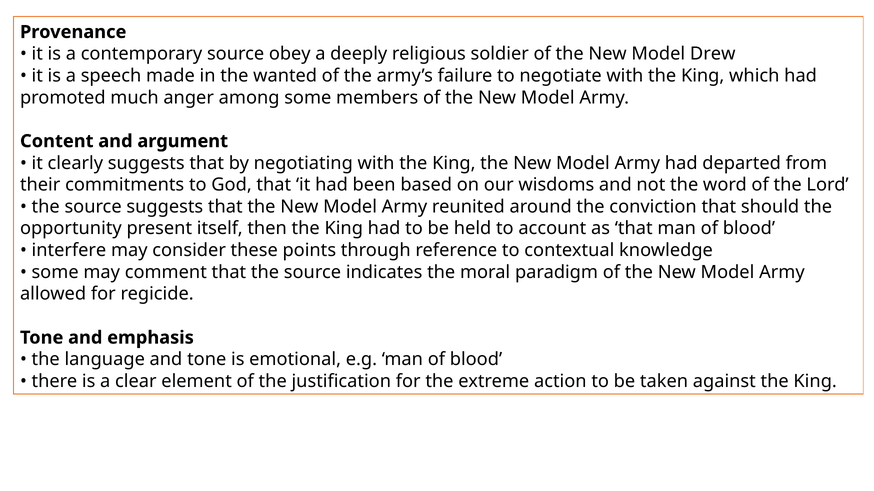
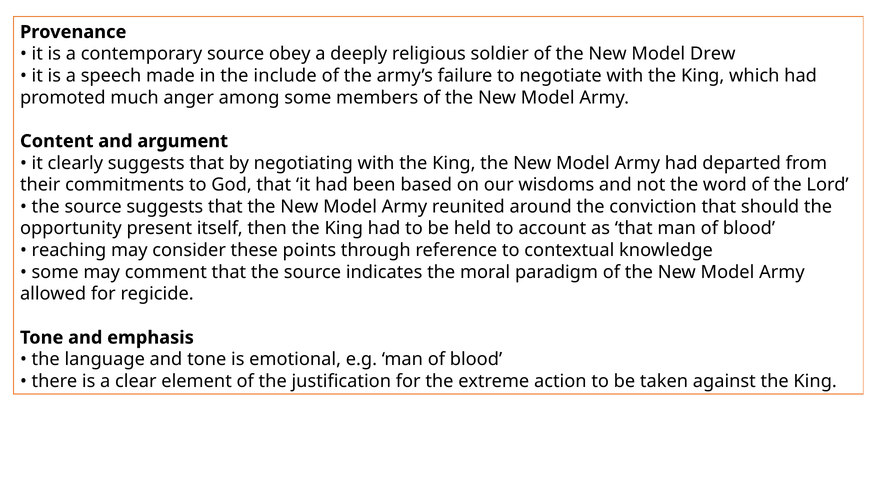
wanted: wanted -> include
interfere: interfere -> reaching
